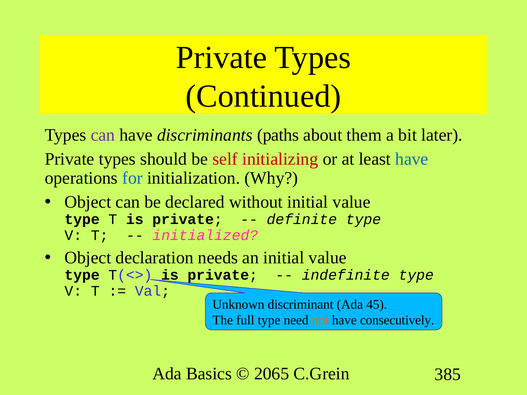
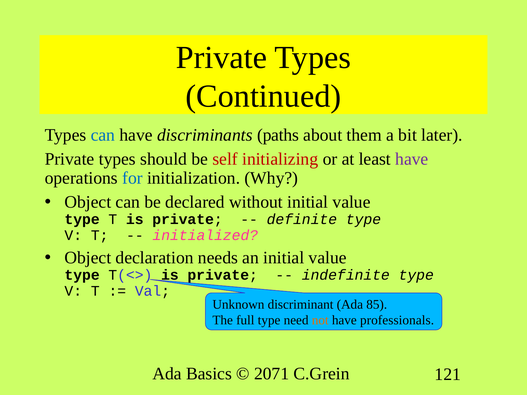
can at (103, 135) colour: purple -> blue
have at (412, 159) colour: blue -> purple
45: 45 -> 85
consecutively: consecutively -> professionals
2065: 2065 -> 2071
385: 385 -> 121
